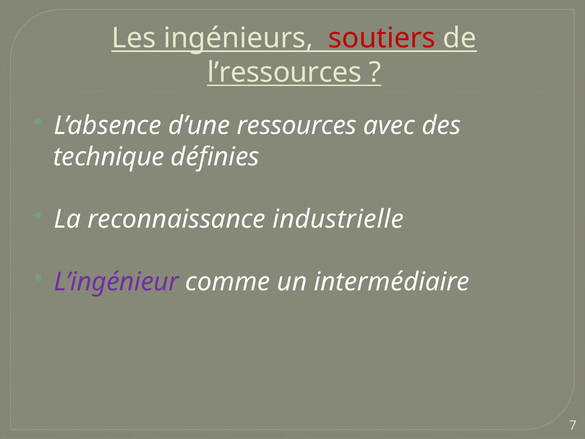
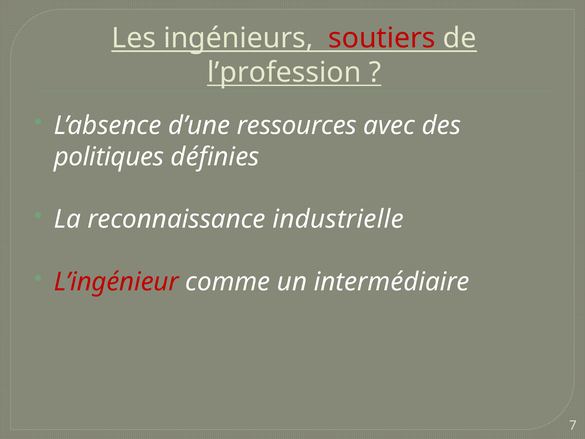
l’ressources: l’ressources -> l’profession
technique: technique -> politiques
L’ingénieur colour: purple -> red
